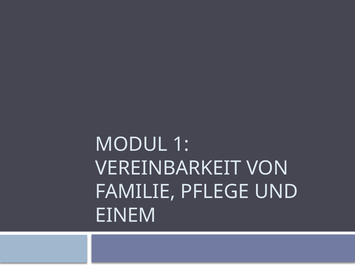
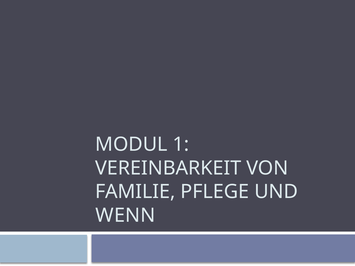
EINEM: EINEM -> WENN
